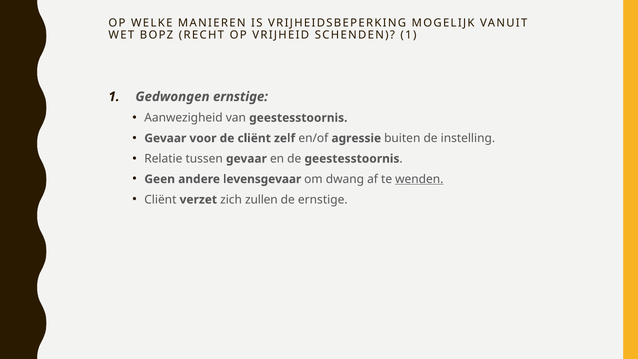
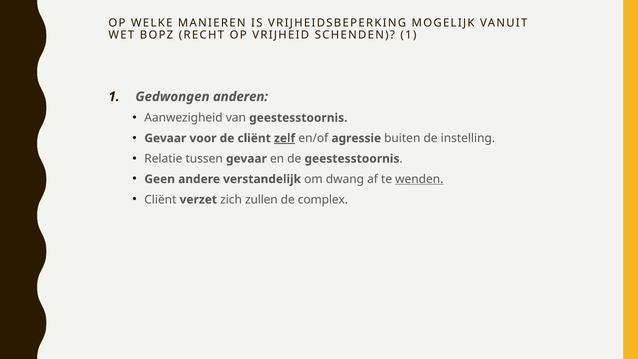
Gedwongen ernstige: ernstige -> anderen
zelf underline: none -> present
levensgevaar: levensgevaar -> verstandelijk
de ernstige: ernstige -> complex
